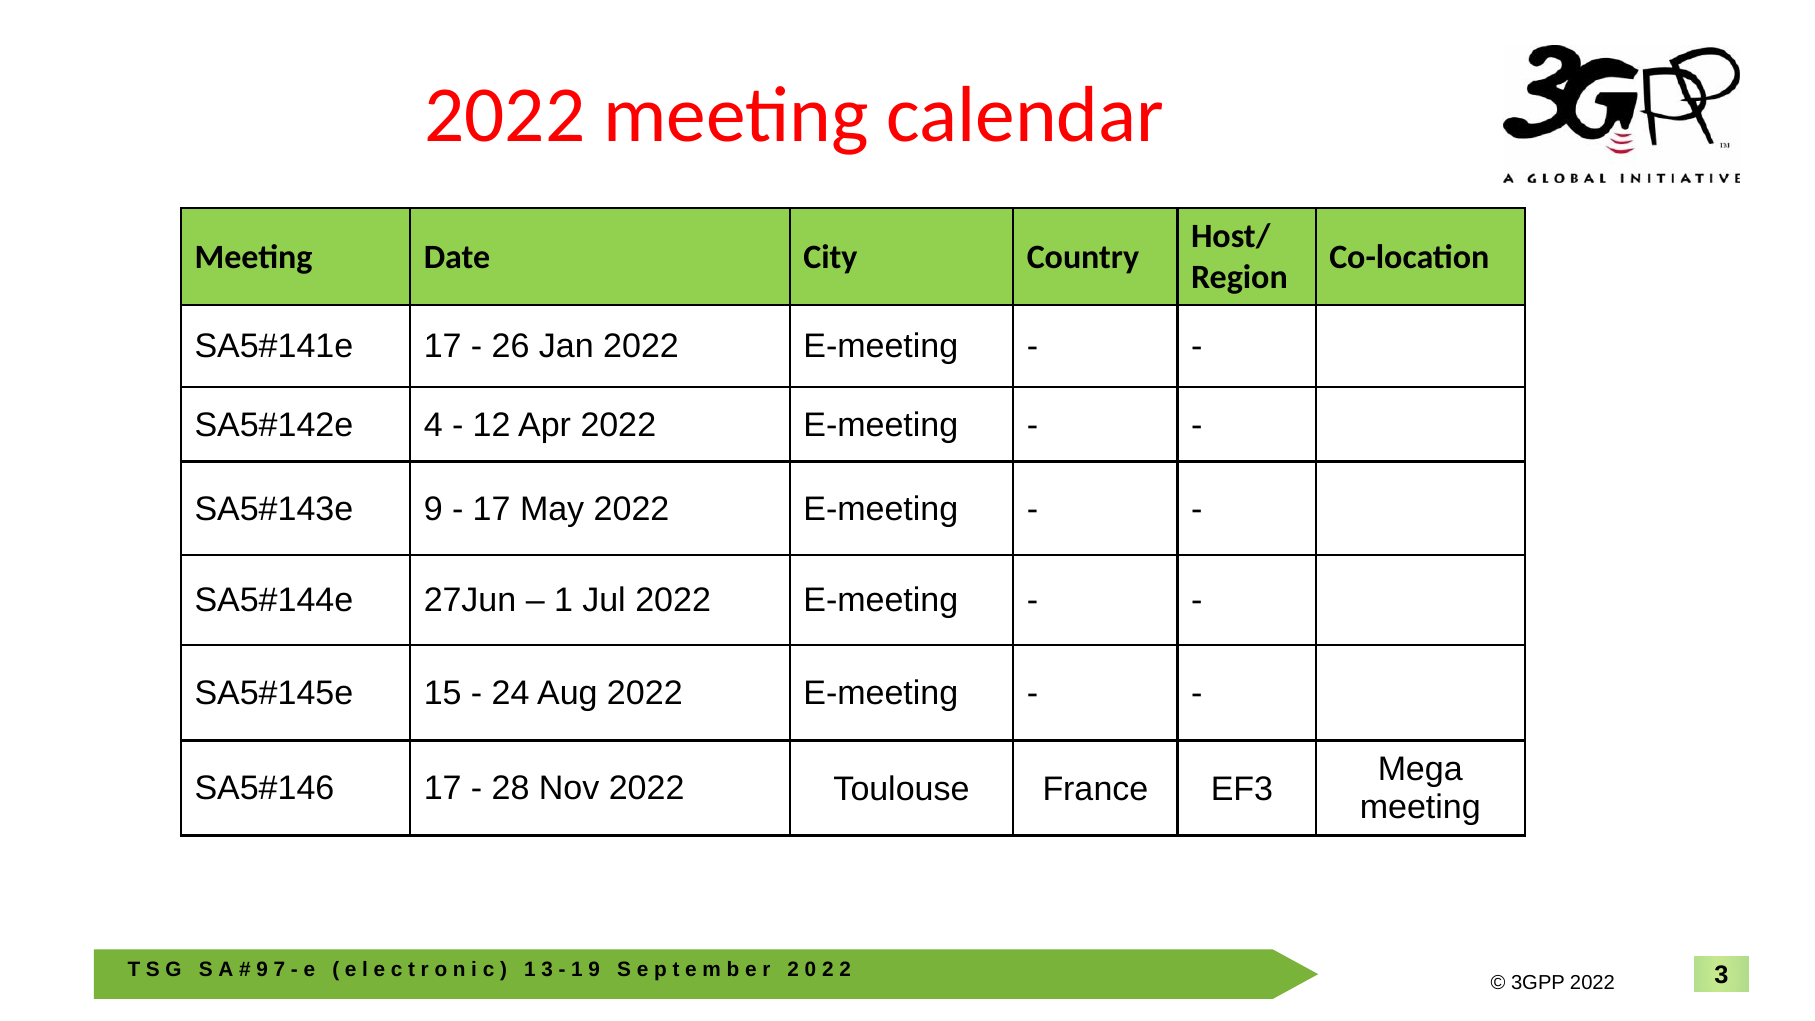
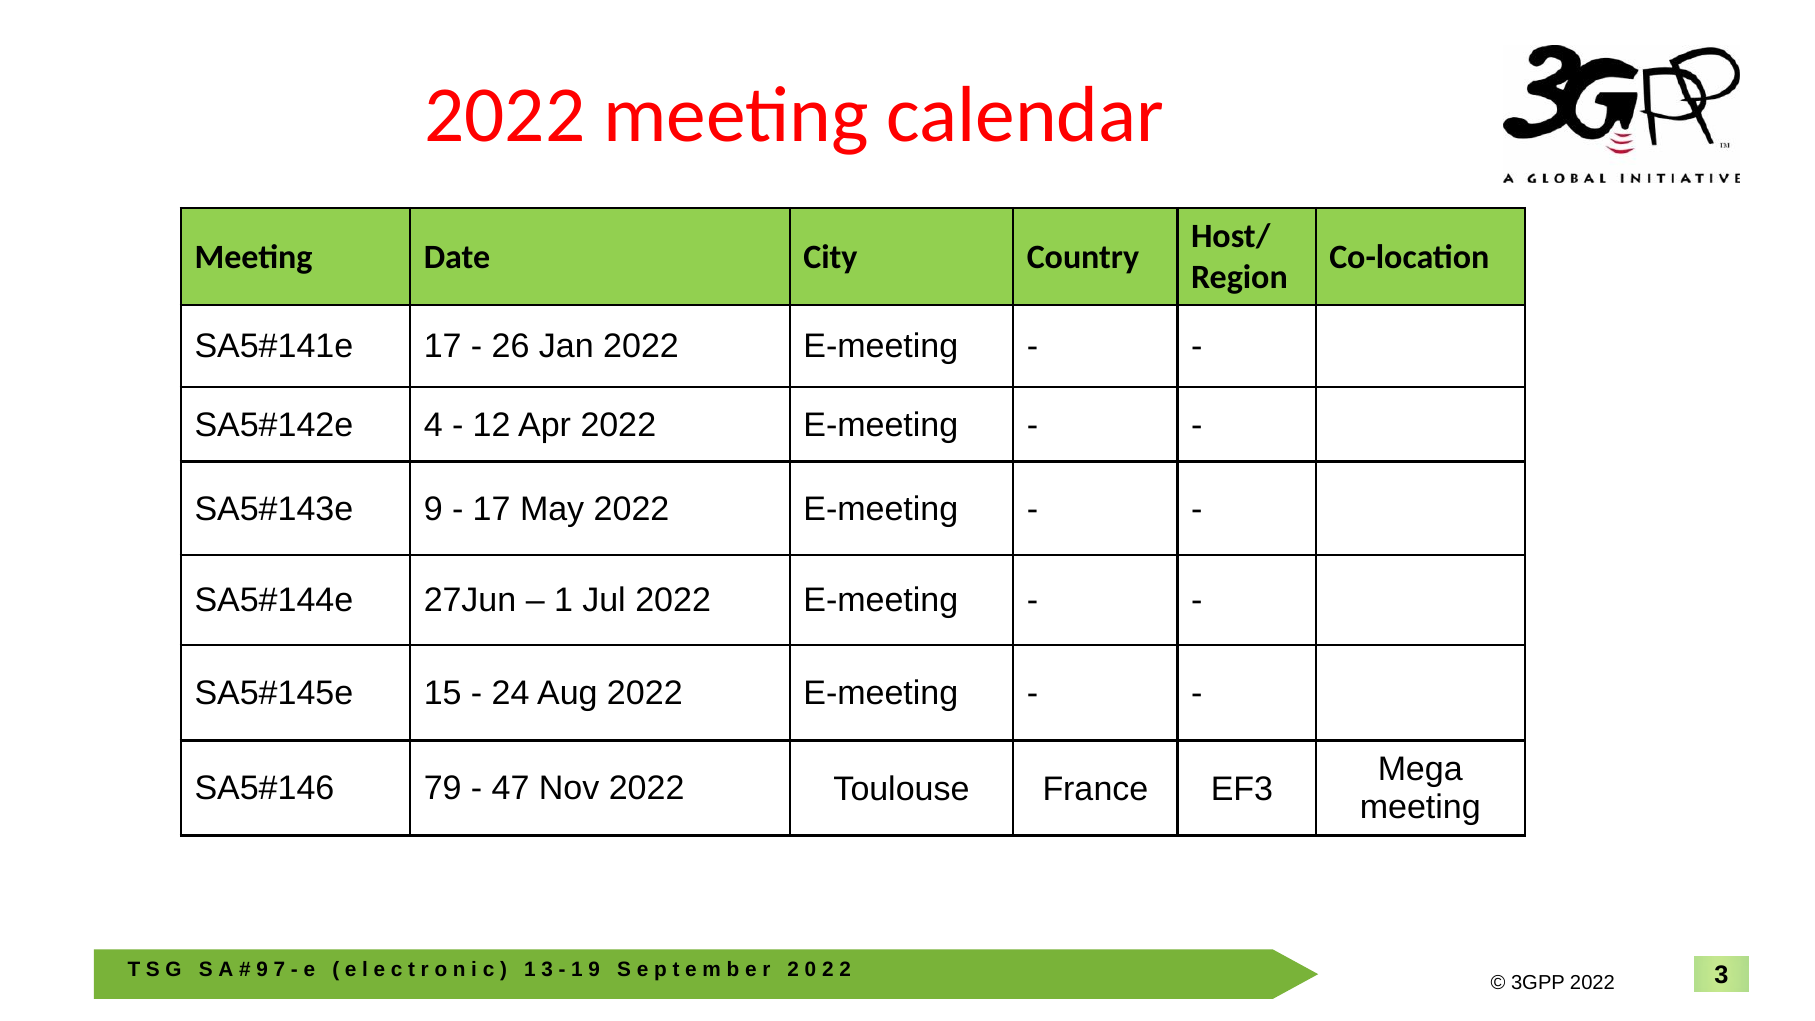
17 at (443, 788): 17 -> 79
28: 28 -> 47
